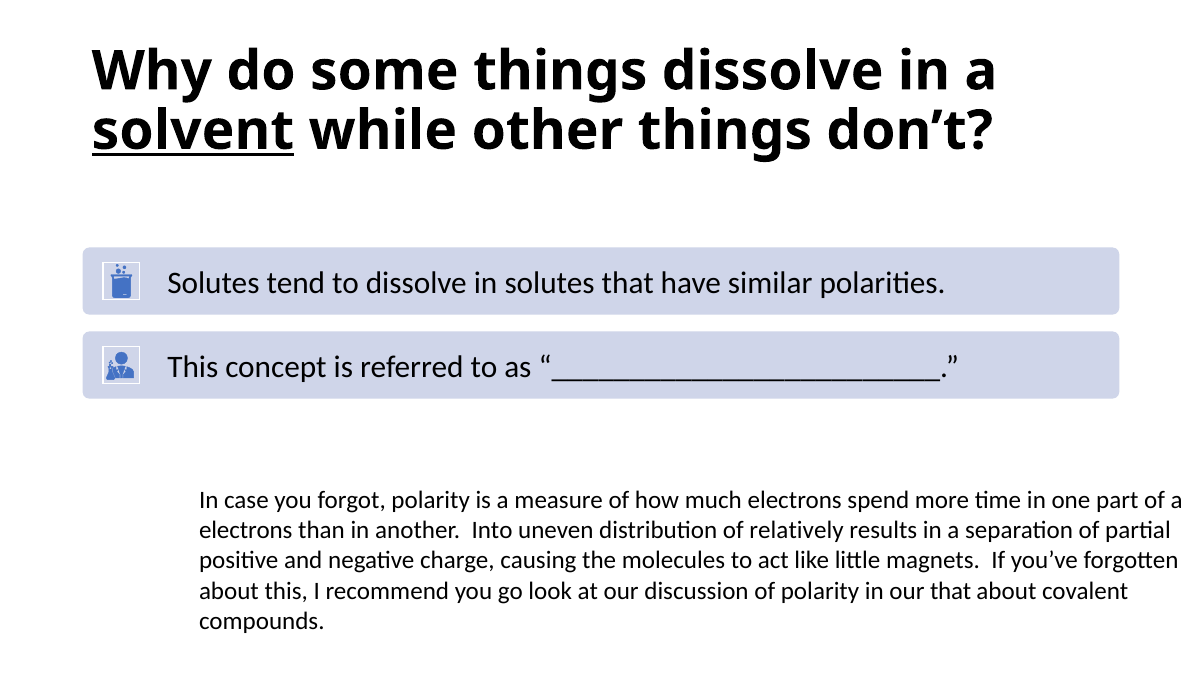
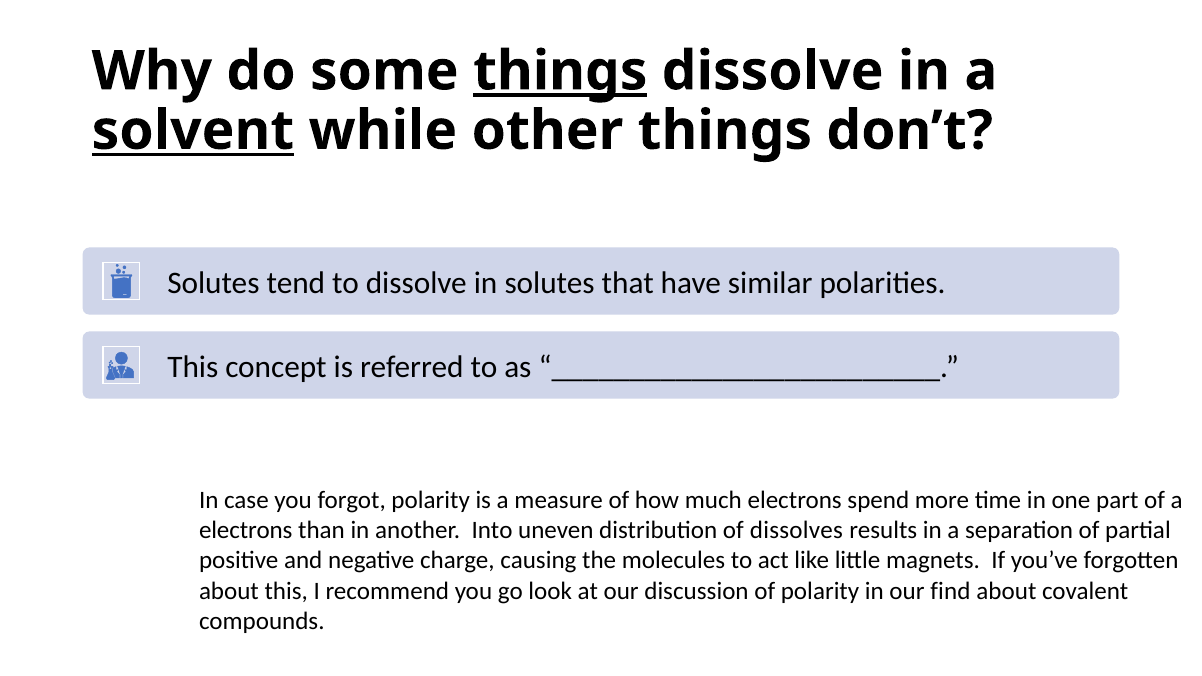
things at (560, 71) underline: none -> present
relatively: relatively -> dissolves
our that: that -> find
